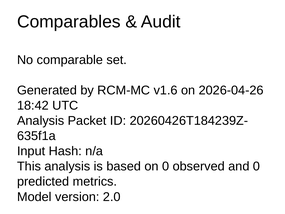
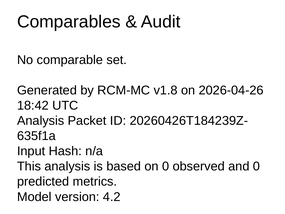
v1.6: v1.6 -> v1.8
2.0: 2.0 -> 4.2
